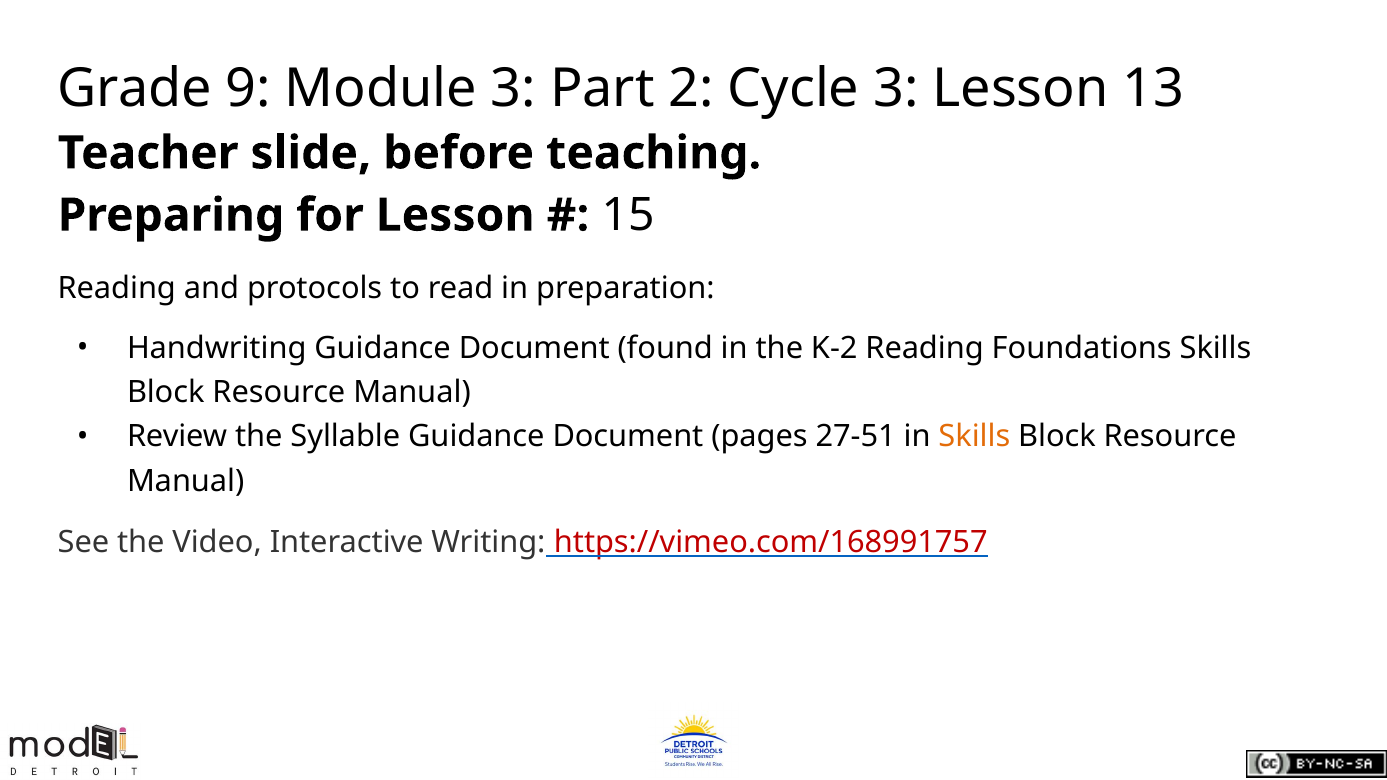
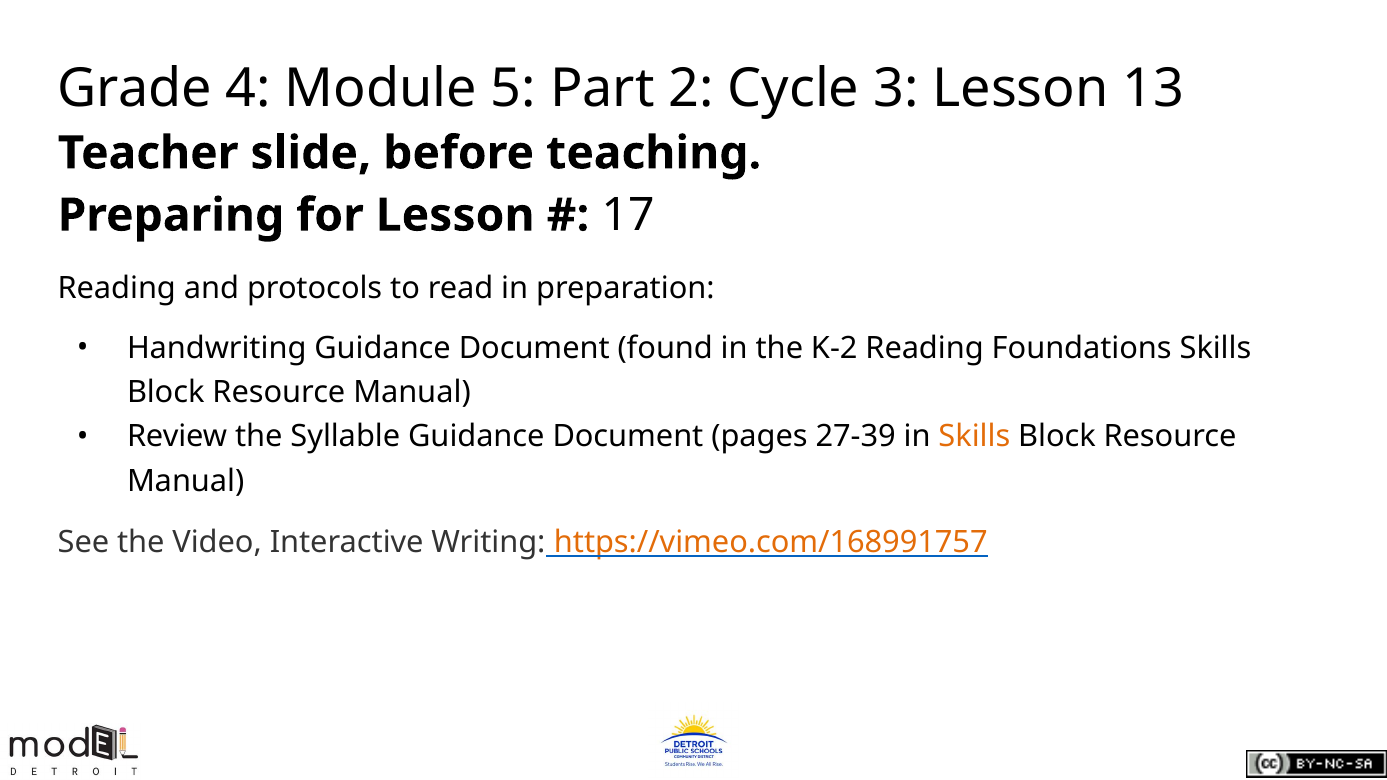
9: 9 -> 4
Module 3: 3 -> 5
15: 15 -> 17
27-51: 27-51 -> 27-39
https://vimeo.com/168991757 colour: red -> orange
